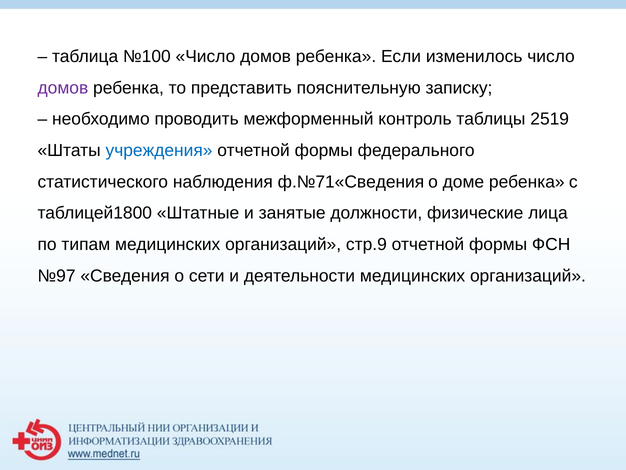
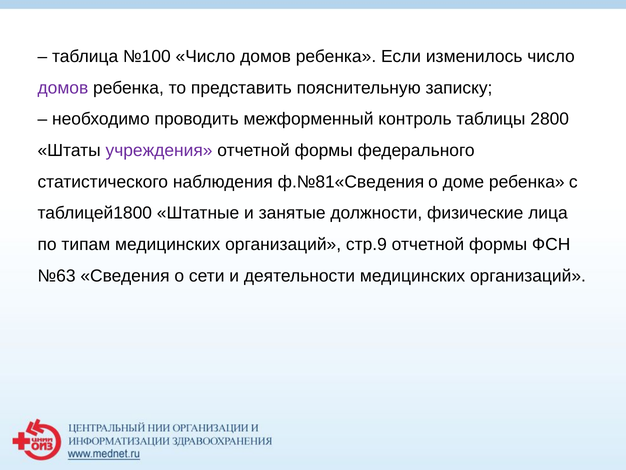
2519: 2519 -> 2800
учреждения colour: blue -> purple
ф.№71«Сведения: ф.№71«Сведения -> ф.№81«Сведения
№97: №97 -> №63
